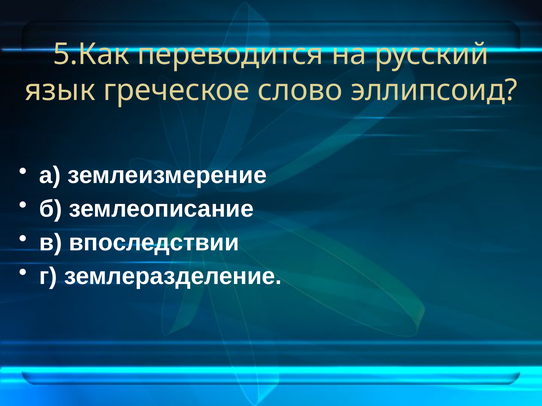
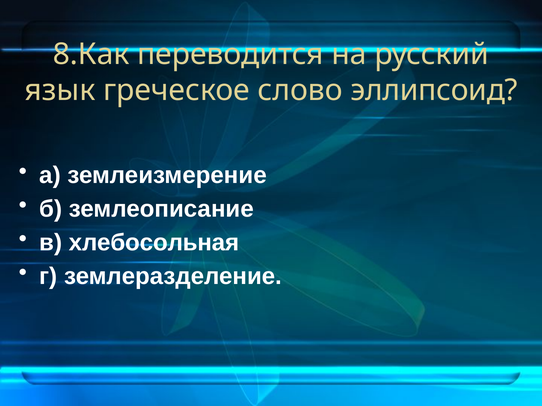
5.Как: 5.Как -> 8.Как
впоследствии: впоследствии -> хлебосольная
